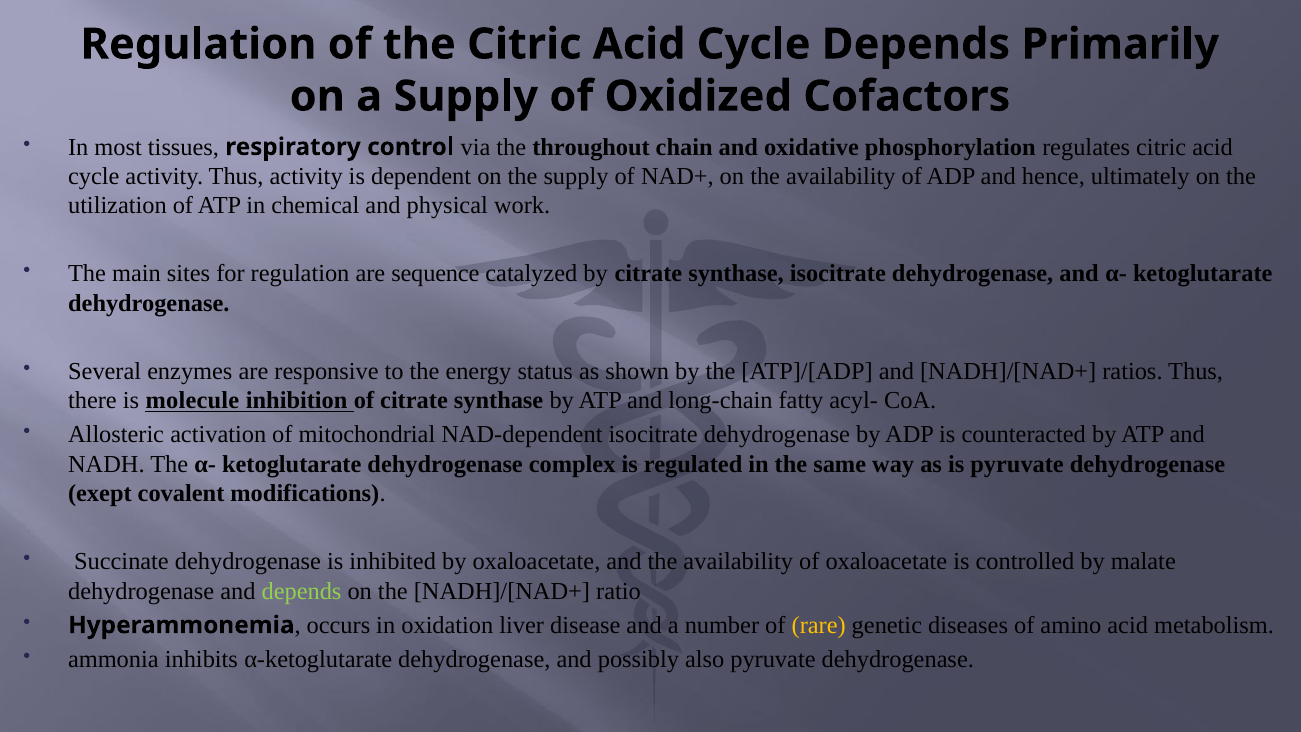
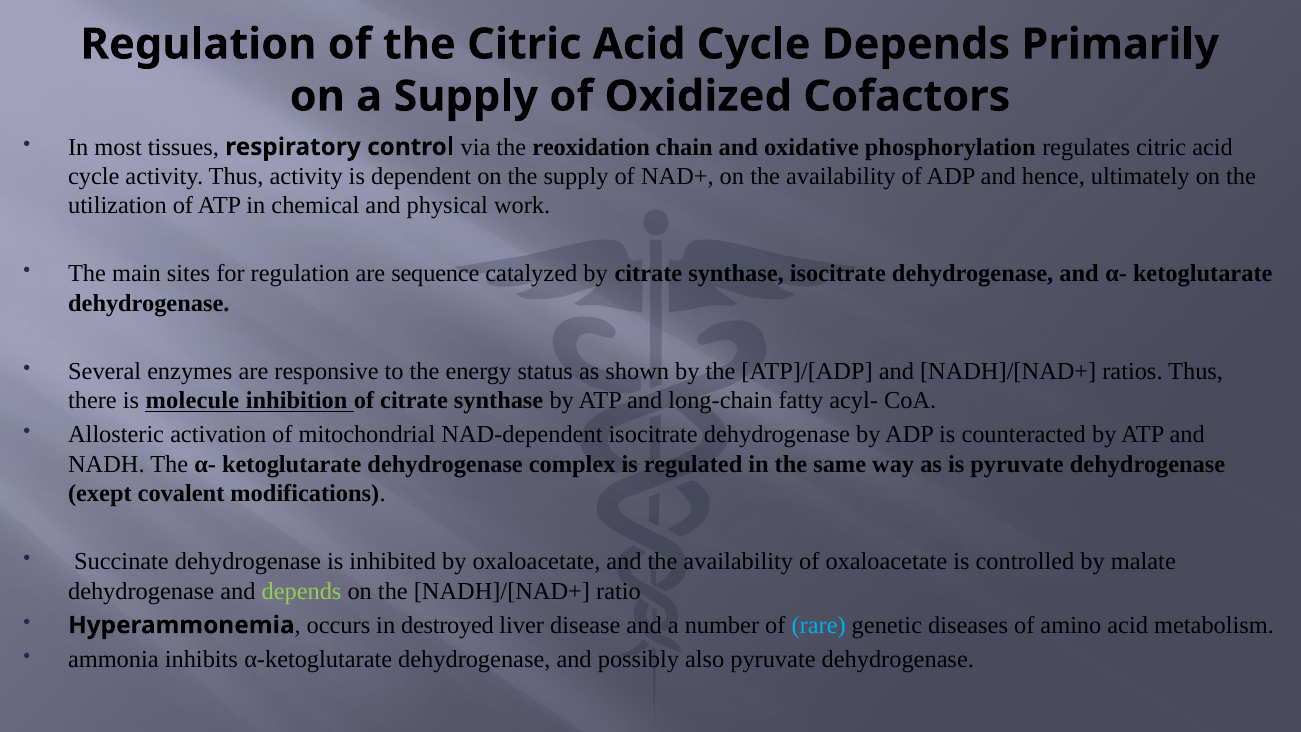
throughout: throughout -> reoxidation
oxidation: oxidation -> destroyed
rare colour: yellow -> light blue
